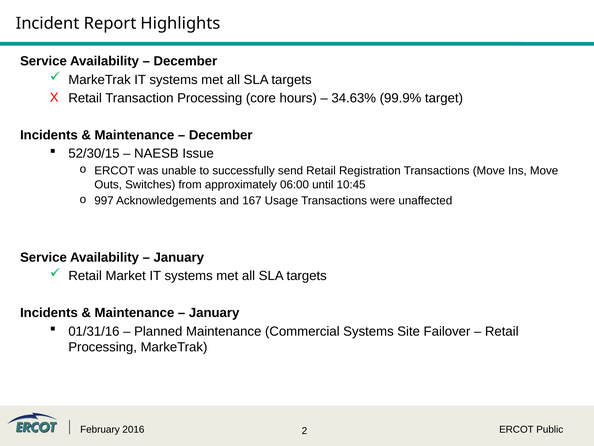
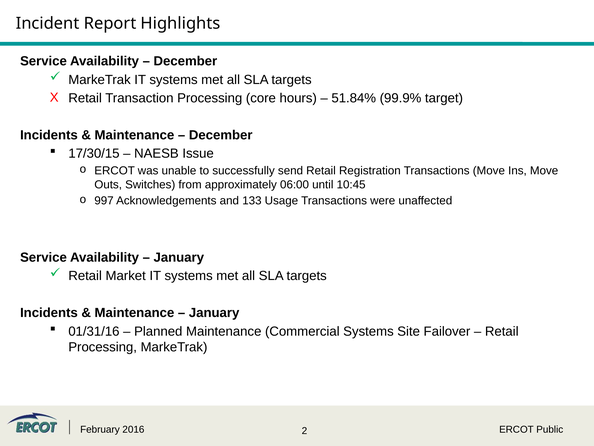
34.63%: 34.63% -> 51.84%
52/30/15: 52/30/15 -> 17/30/15
167: 167 -> 133
